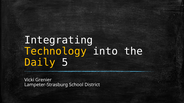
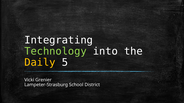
Technology colour: yellow -> light green
